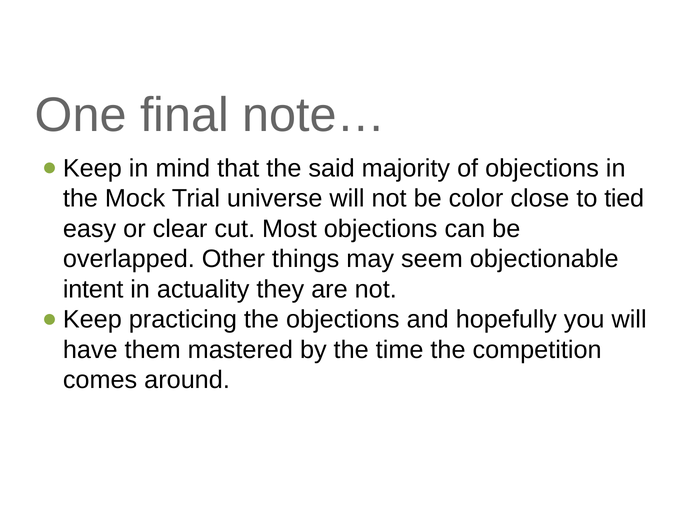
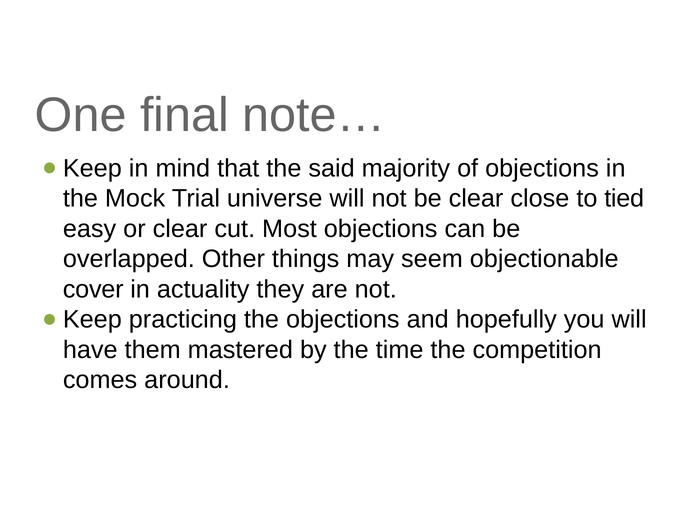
be color: color -> clear
intent: intent -> cover
